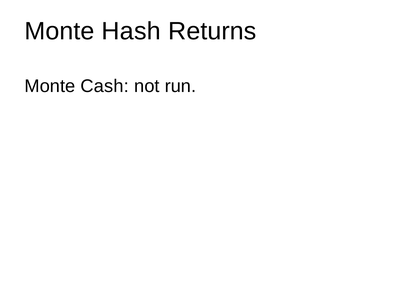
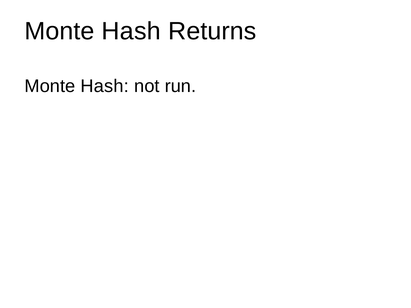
Cash at (105, 86): Cash -> Hash
